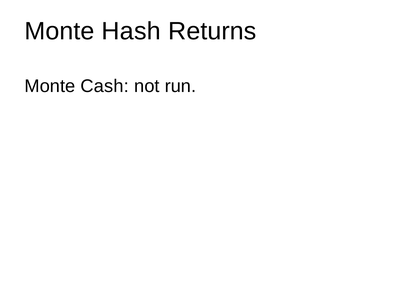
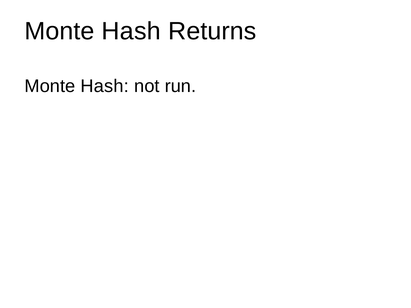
Cash at (105, 86): Cash -> Hash
